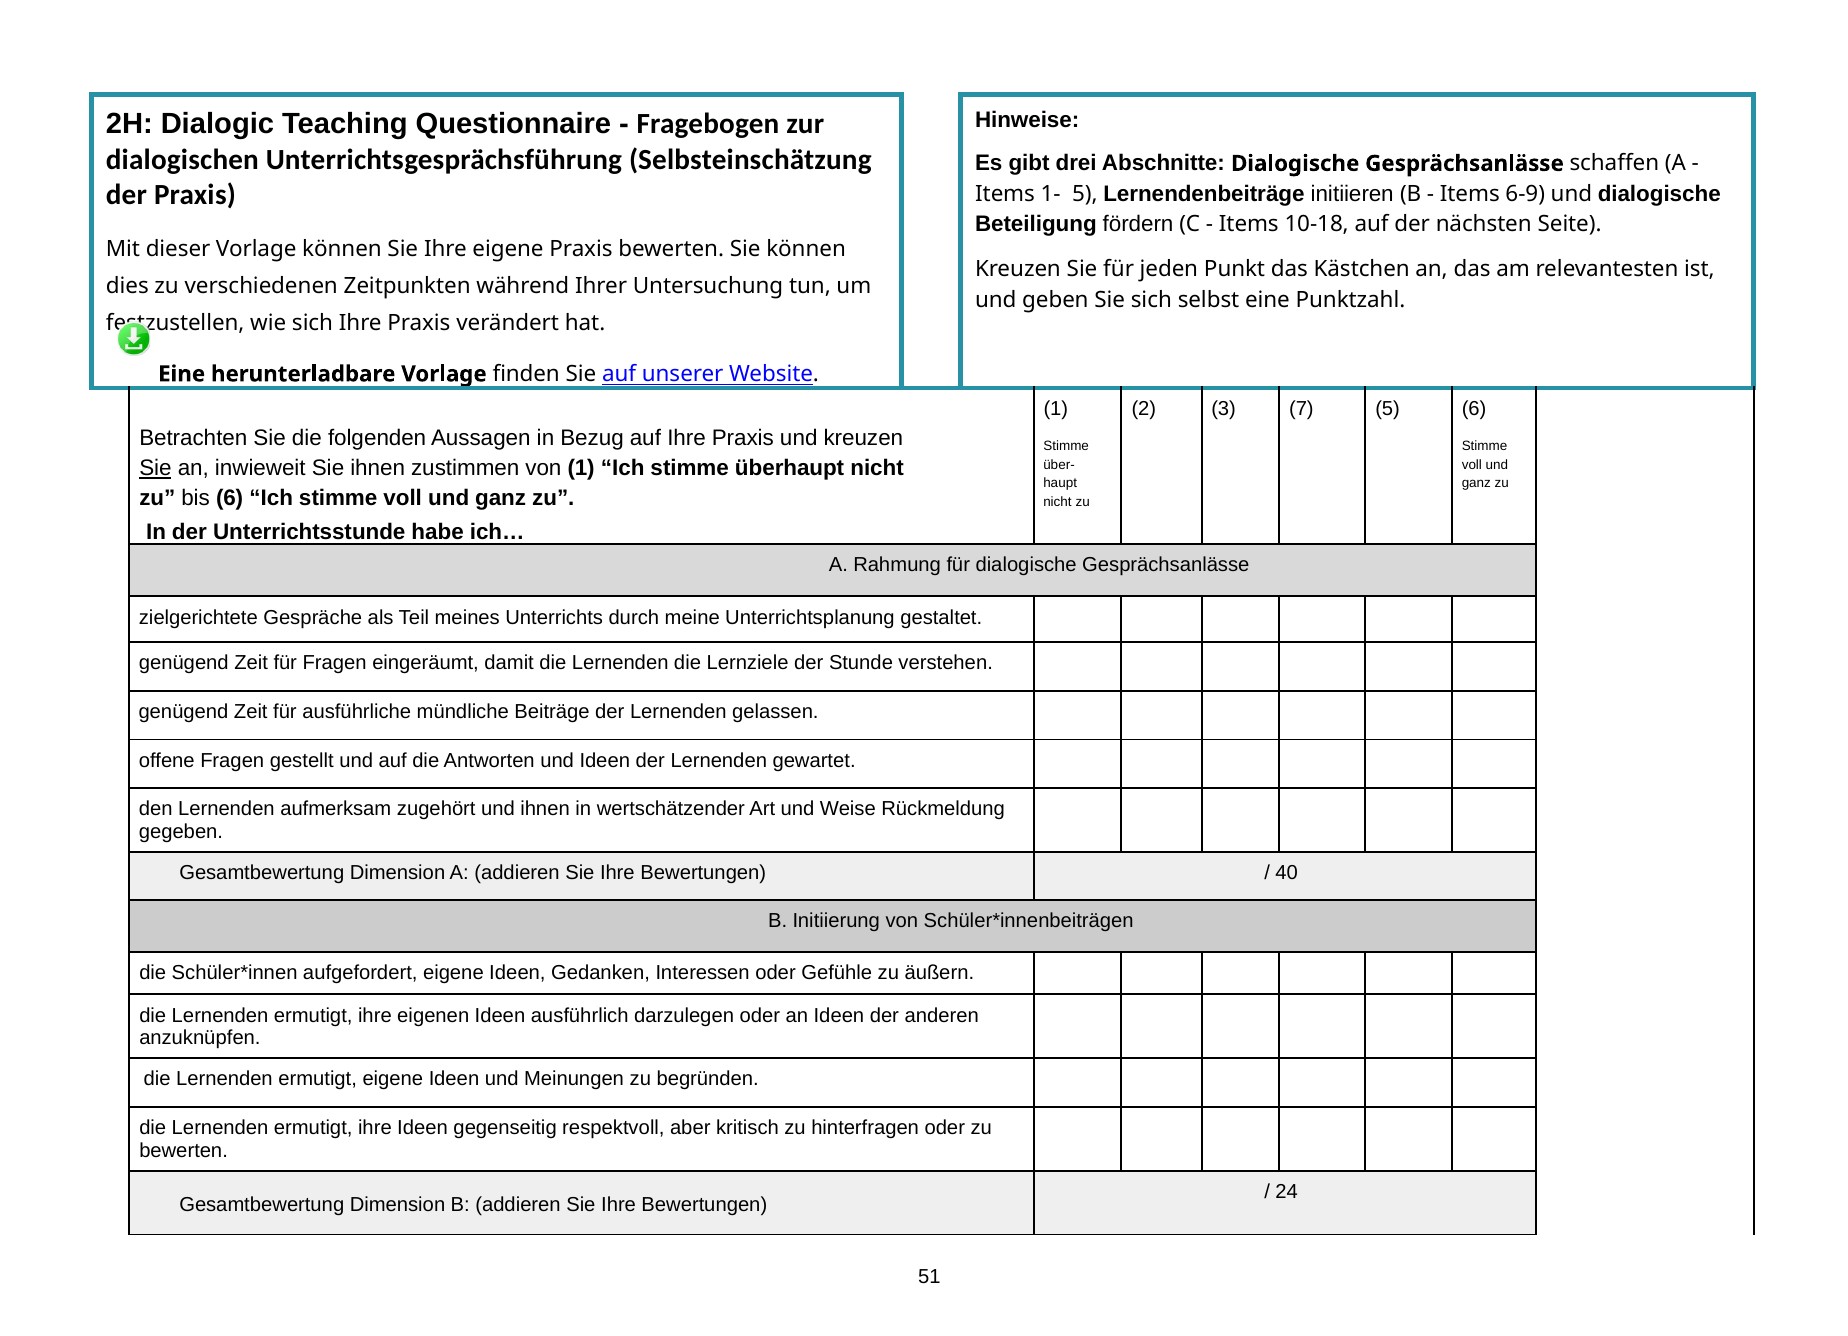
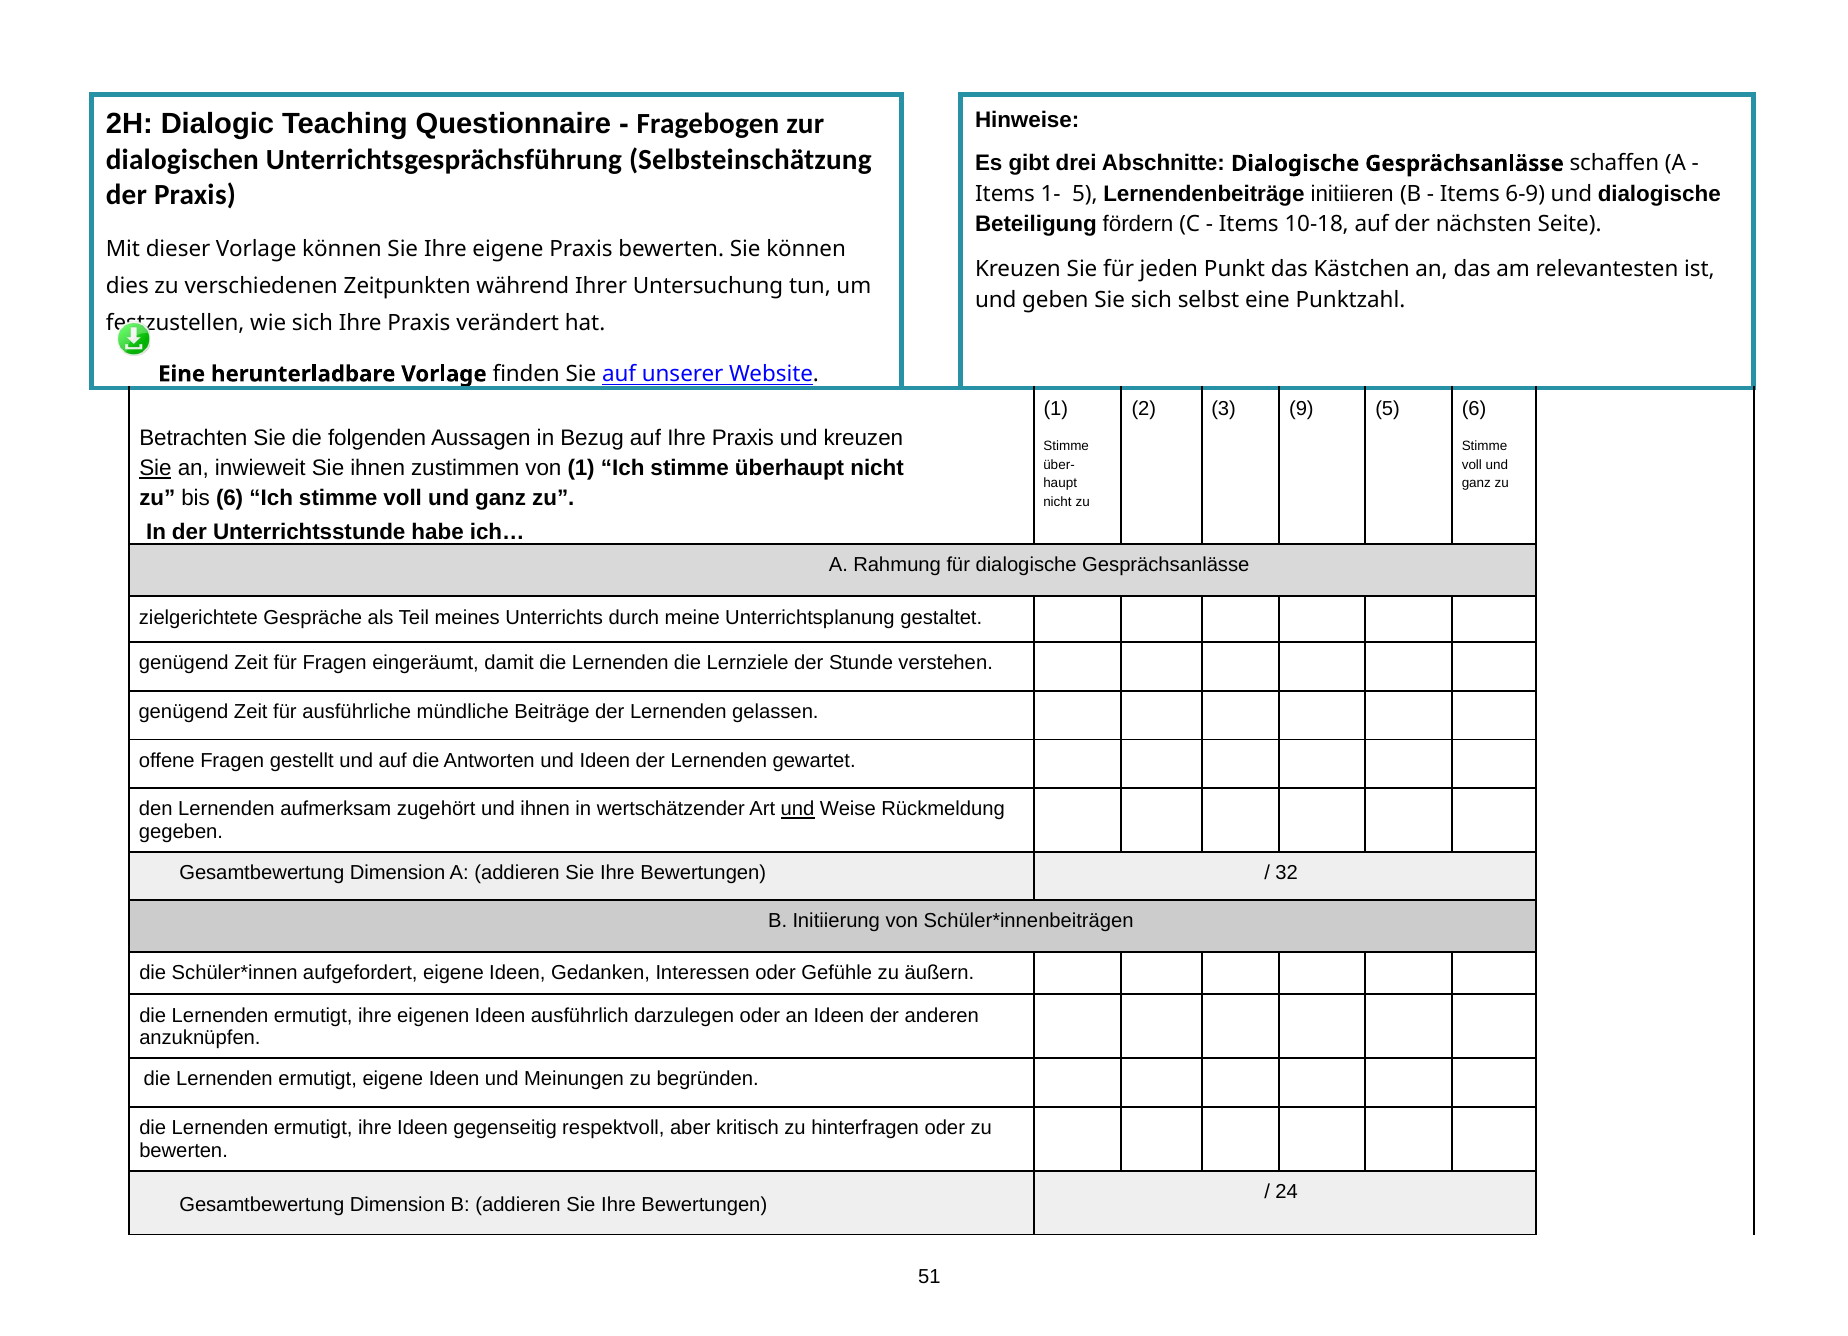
7: 7 -> 9
und at (798, 809) underline: none -> present
40: 40 -> 32
